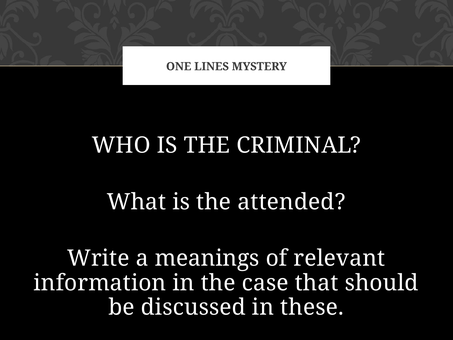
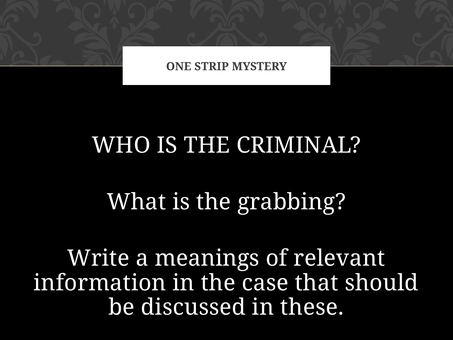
LINES: LINES -> STRIP
attended: attended -> grabbing
